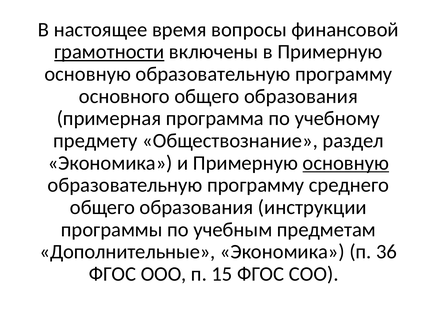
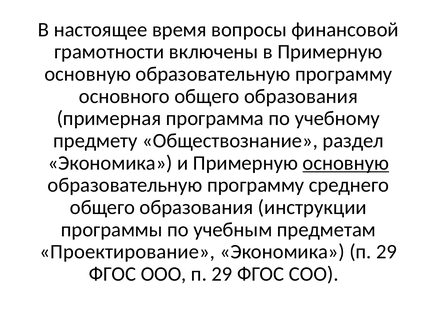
грамотности underline: present -> none
Дополнительные: Дополнительные -> Проектирование
Экономика п 36: 36 -> 29
ООО п 15: 15 -> 29
